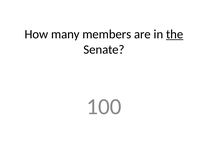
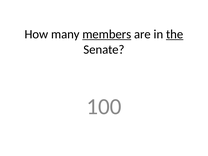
members underline: none -> present
